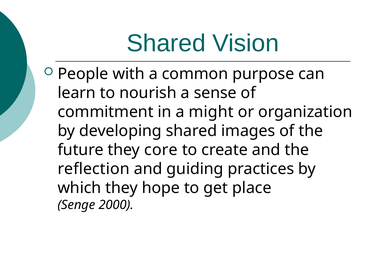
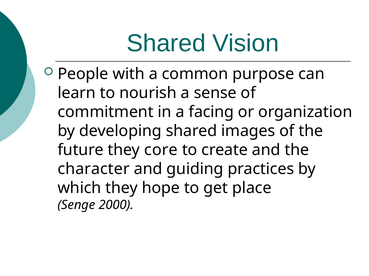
might: might -> facing
reflection: reflection -> character
